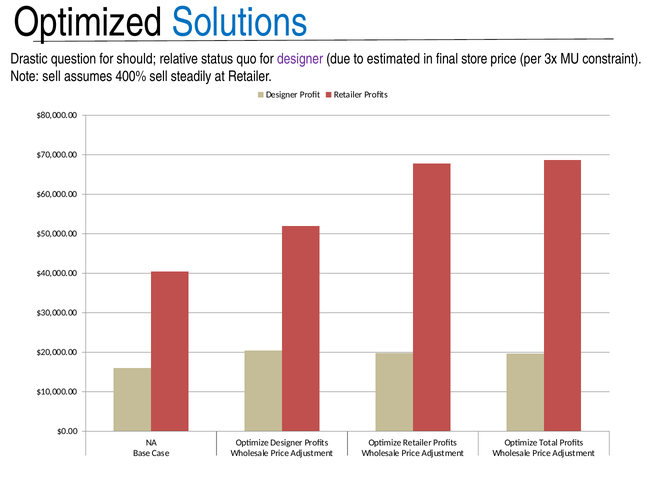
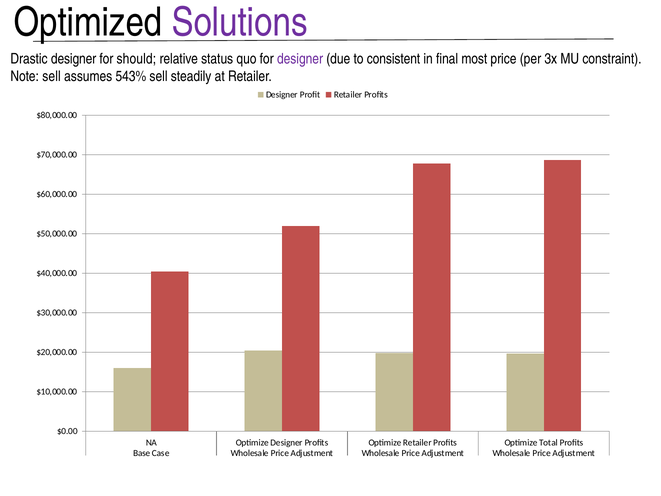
Solutions colour: blue -> purple
Drastic question: question -> designer
estimated: estimated -> consistent
store: store -> most
400%: 400% -> 543%
